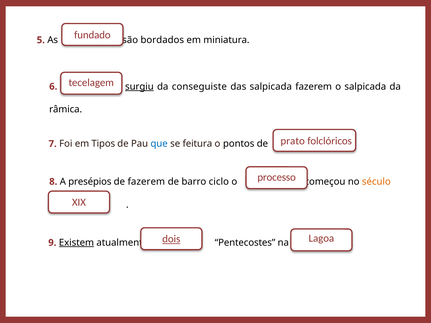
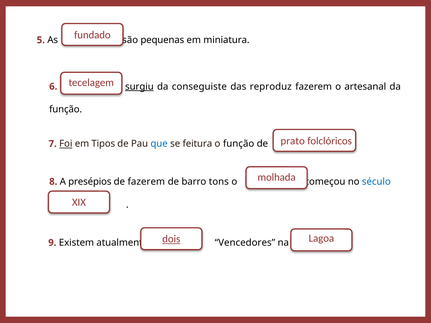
bordados: bordados -> pequenas
das salpicada: salpicada -> reproduz
o salpicada: salpicada -> artesanal
râmica at (66, 110): râmica -> função
Foi underline: none -> present
o pontos: pontos -> função
processo: processo -> molhada
ciclo: ciclo -> tons
século colour: orange -> blue
Existem underline: present -> none
Pentecostes: Pentecostes -> Vencedores
